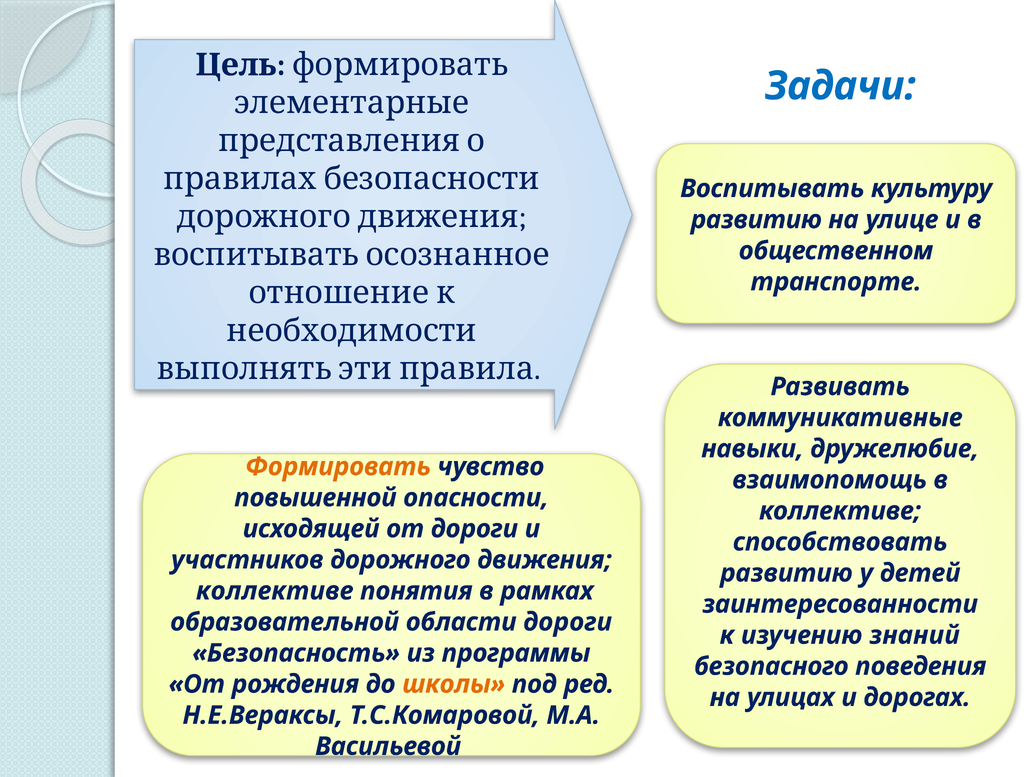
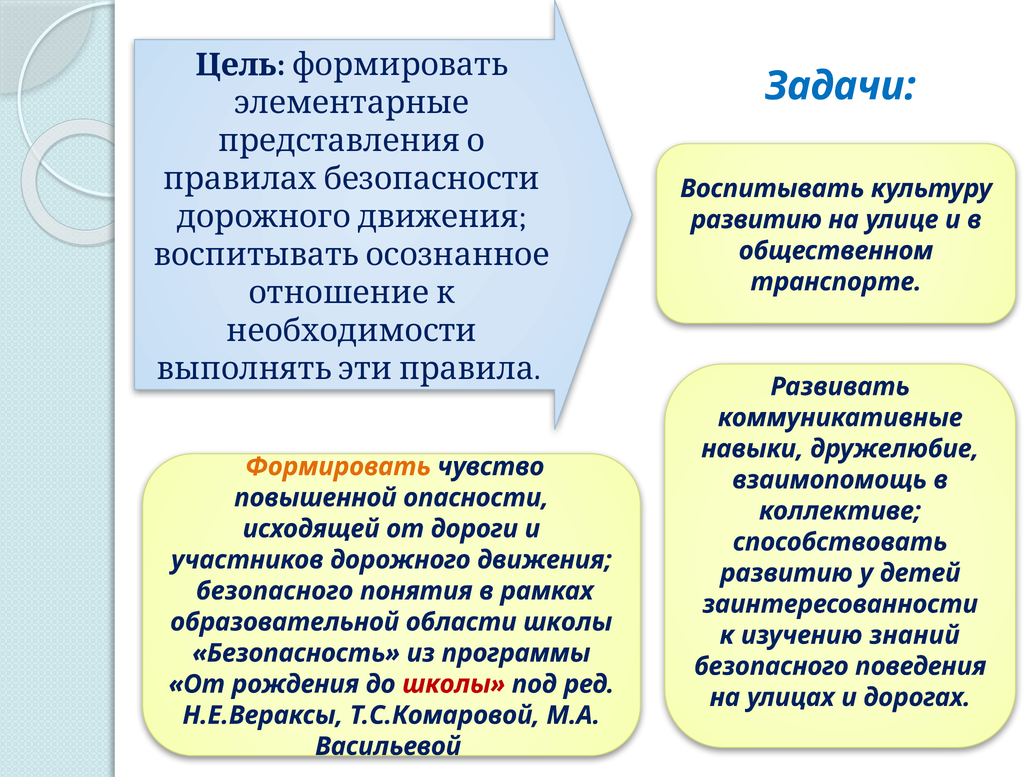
коллективе at (275, 591): коллективе -> безопасного
области дороги: дороги -> школы
школы at (454, 684) colour: orange -> red
